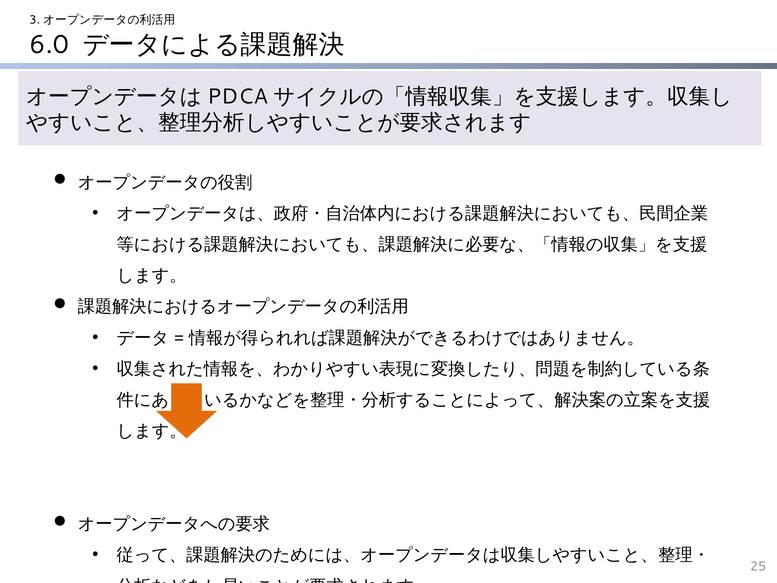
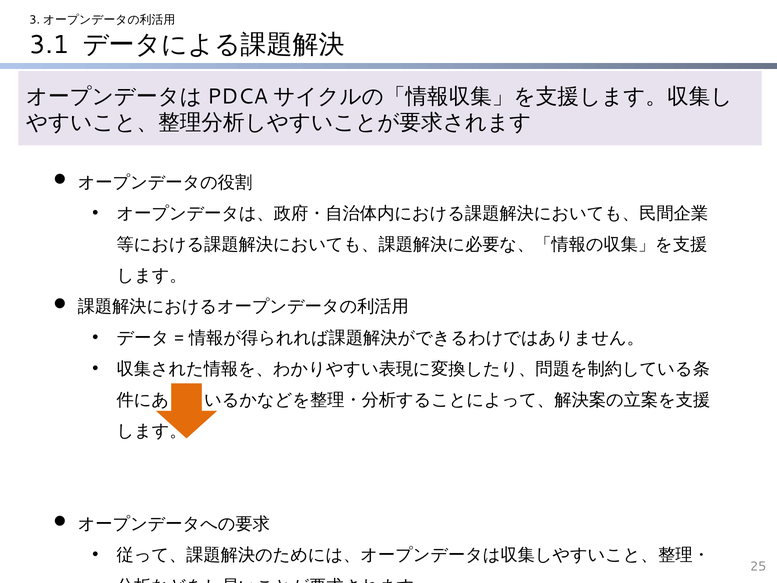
6.0: 6.0 -> 3.1
